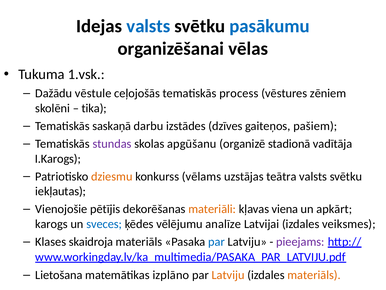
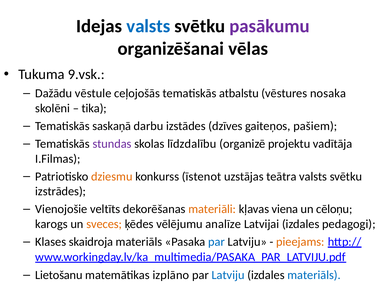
pasākumu colour: blue -> purple
1.vsk: 1.vsk -> 9.vsk
process: process -> atbalstu
zēniem: zēniem -> nosaka
apgūšanu: apgūšanu -> līdzdalību
stadionā: stadionā -> projektu
I.Karogs: I.Karogs -> I.Filmas
vēlams: vēlams -> īstenot
iekļautas: iekļautas -> izstrādes
pētījis: pētījis -> veltīts
apkārt: apkārt -> cēloņu
sveces colour: blue -> orange
veiksmes: veiksmes -> pedagogi
pieejams colour: purple -> orange
Lietošana: Lietošana -> Lietošanu
Latviju at (228, 275) colour: orange -> blue
materiāls at (314, 275) colour: orange -> blue
